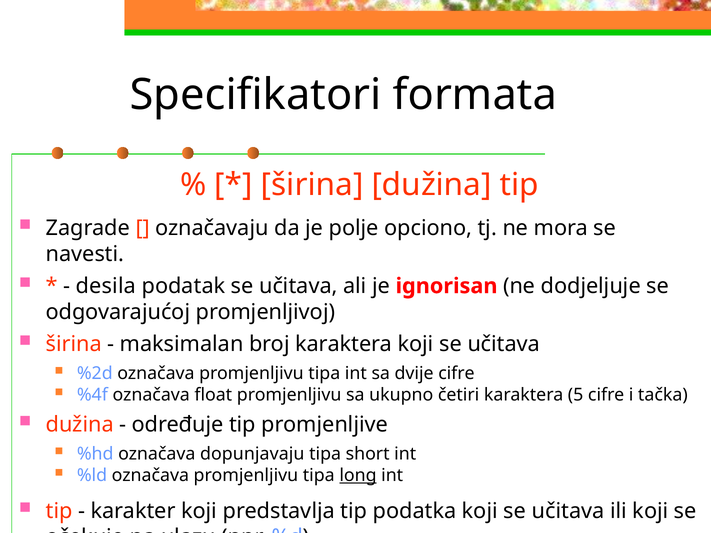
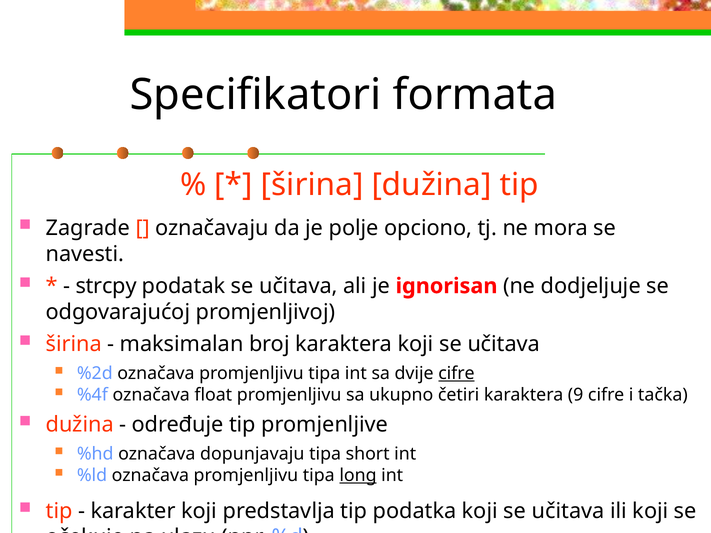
desila: desila -> strcpy
cifre at (456, 374) underline: none -> present
5: 5 -> 9
